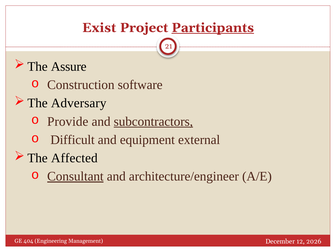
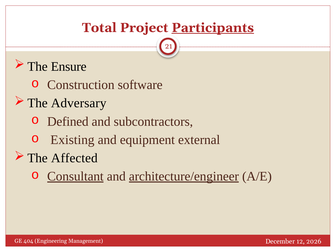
Exist: Exist -> Total
Assure: Assure -> Ensure
Provide: Provide -> Defined
subcontractors underline: present -> none
Difficult: Difficult -> Existing
architecture/engineer underline: none -> present
